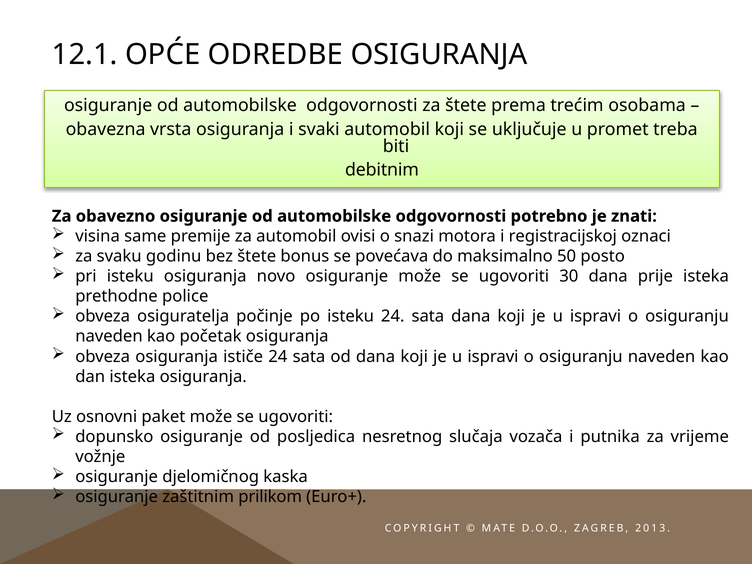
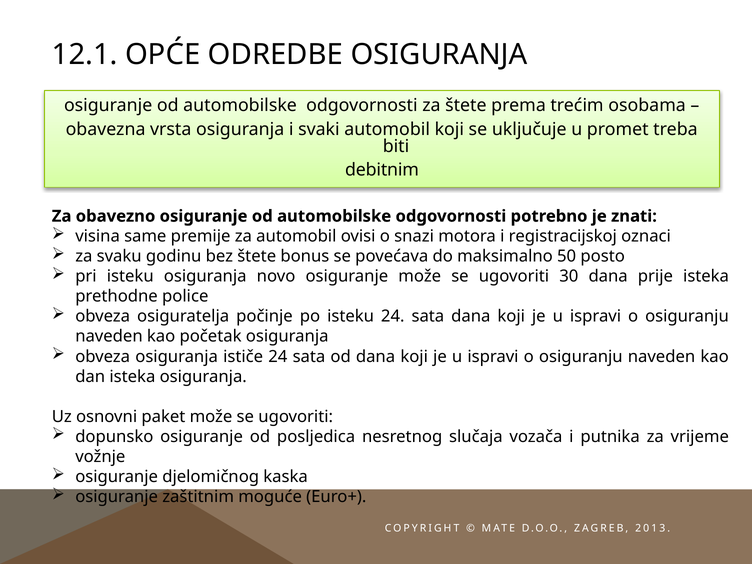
prilikom: prilikom -> moguće
